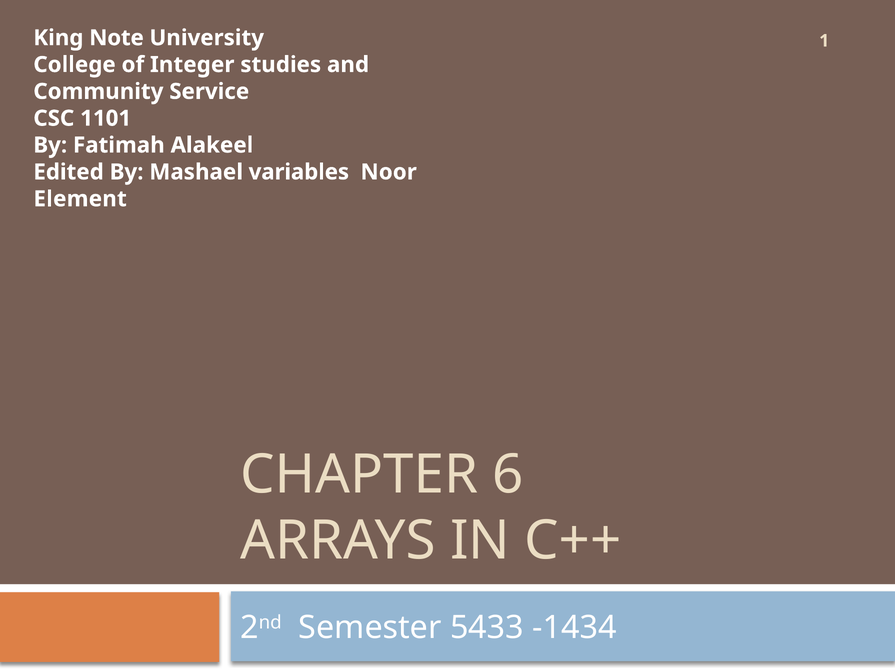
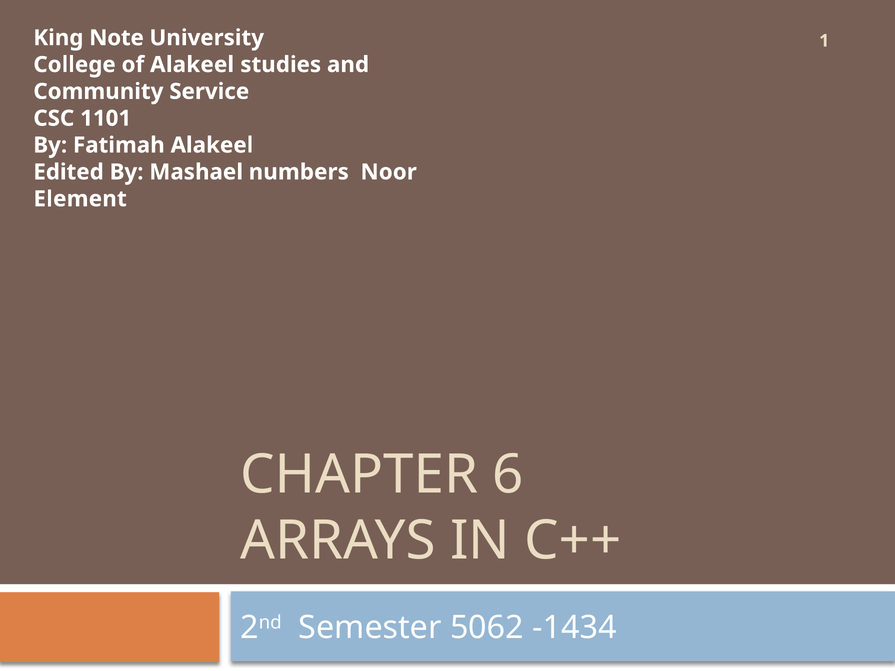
of Integer: Integer -> Alakeel
variables: variables -> numbers
5433: 5433 -> 5062
